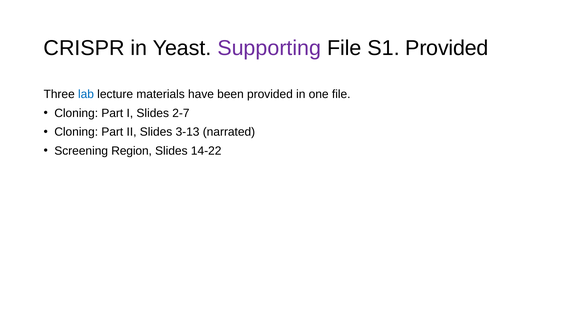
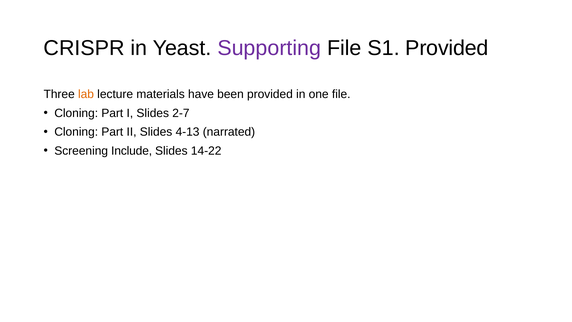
lab colour: blue -> orange
3-13: 3-13 -> 4-13
Region: Region -> Include
